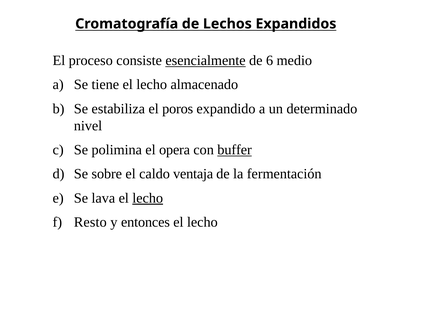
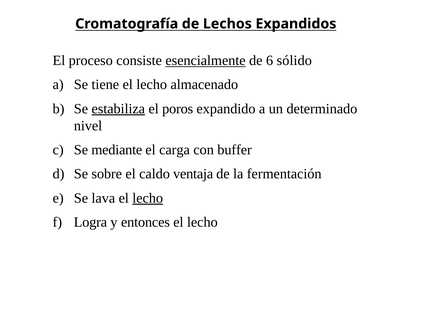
medio: medio -> sólido
estabiliza underline: none -> present
polimina: polimina -> mediante
opera: opera -> carga
buffer underline: present -> none
Resto: Resto -> Logra
